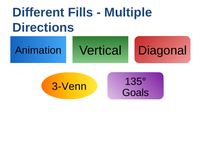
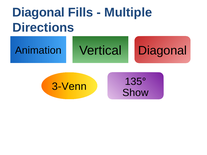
Different at (38, 12): Different -> Diagonal
Goals: Goals -> Show
